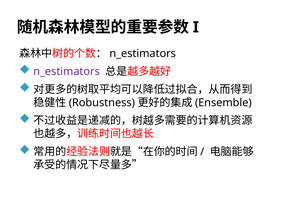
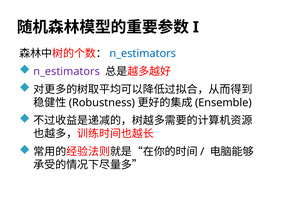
n_estimators at (143, 53) colour: black -> blue
